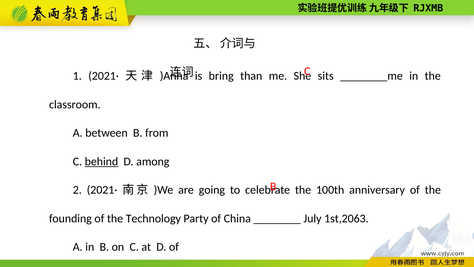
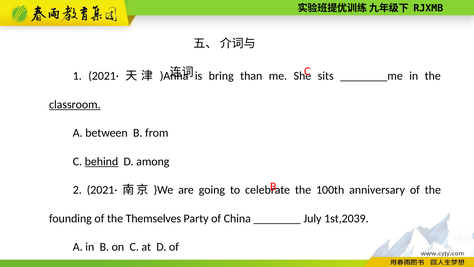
classroom underline: none -> present
Technology: Technology -> Themselves
1st,2063: 1st,2063 -> 1st,2039
